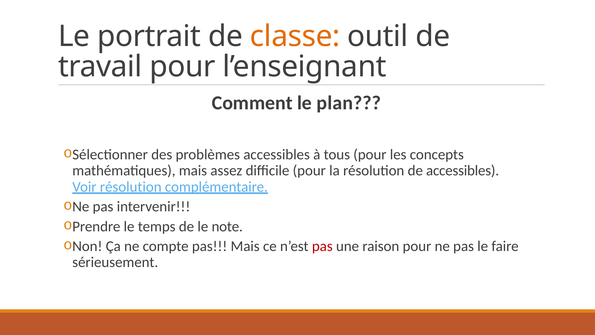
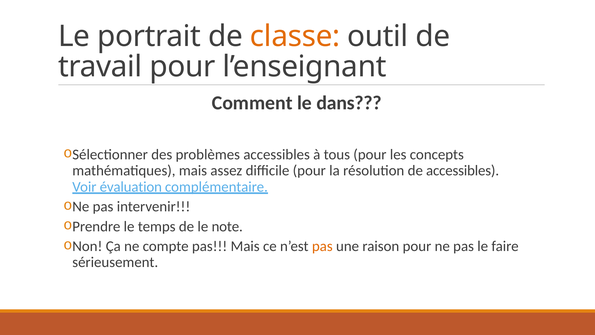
plan: plan -> dans
Voir résolution: résolution -> évaluation
pas at (322, 246) colour: red -> orange
